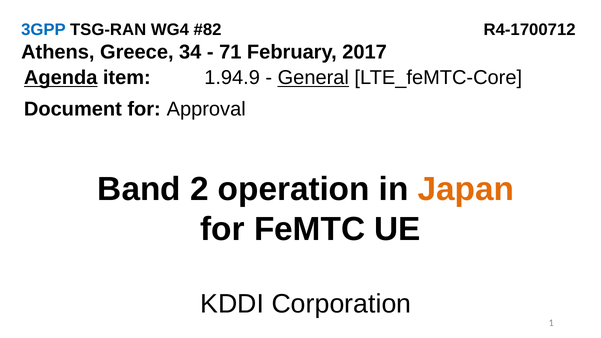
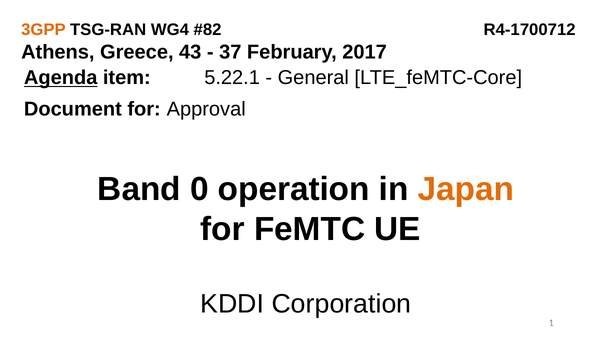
3GPP colour: blue -> orange
34: 34 -> 43
71: 71 -> 37
1.94.9: 1.94.9 -> 5.22.1
General underline: present -> none
2: 2 -> 0
